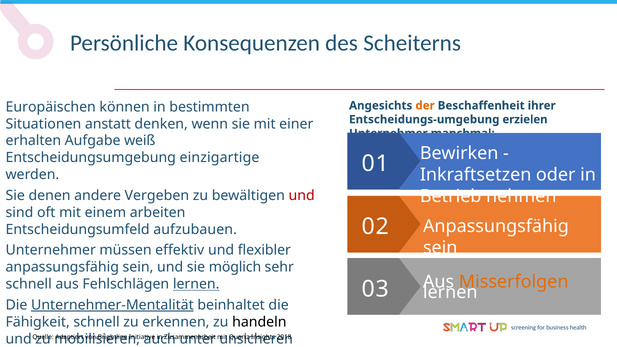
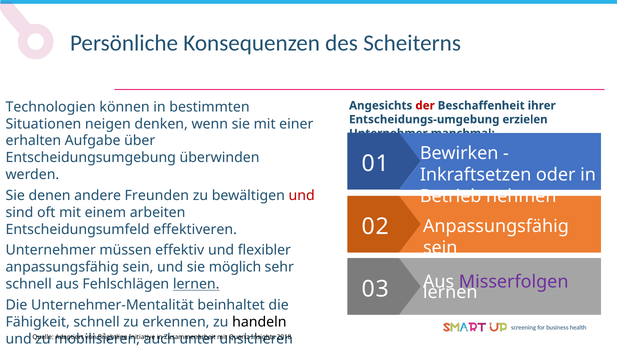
Europäischen: Europäischen -> Technologien
der colour: orange -> red
anstatt: anstatt -> neigen
weiß: weiß -> über
einzigartige: einzigartige -> überwinden
Vergeben: Vergeben -> Freunden
aufzubauen: aufzubauen -> effektiveren
Misserfolgen colour: orange -> purple
Unternehmer-Mentalität underline: present -> none
